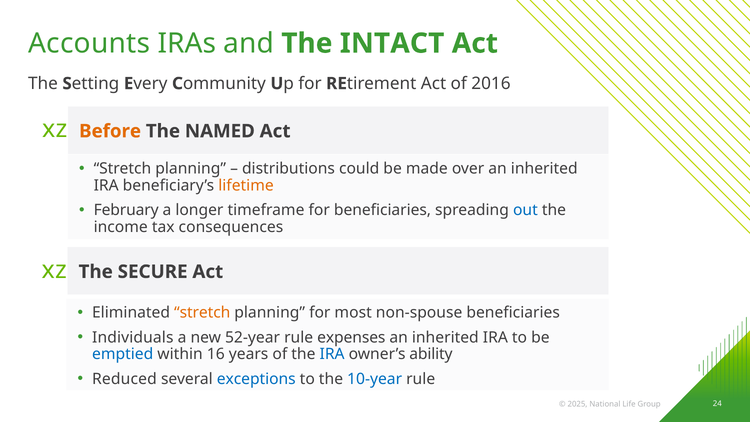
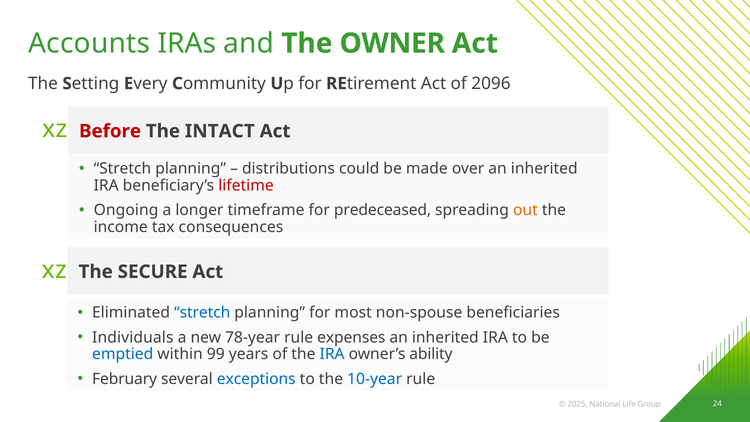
INTACT: INTACT -> OWNER
2016: 2016 -> 2096
Before colour: orange -> red
NAMED: NAMED -> INTACT
lifetime colour: orange -> red
February: February -> Ongoing
for beneficiaries: beneficiaries -> predeceased
out colour: blue -> orange
stretch at (202, 313) colour: orange -> blue
52-year: 52-year -> 78-year
16: 16 -> 99
Reduced: Reduced -> February
